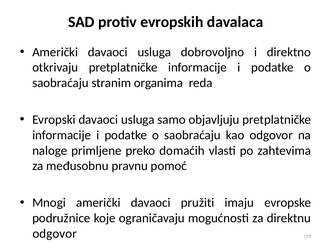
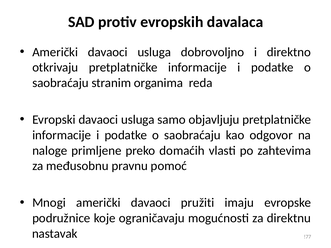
odgovor at (55, 234): odgovor -> nastavak
